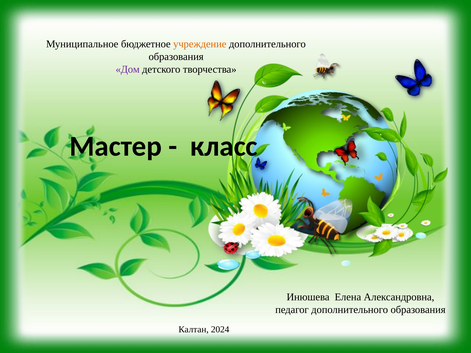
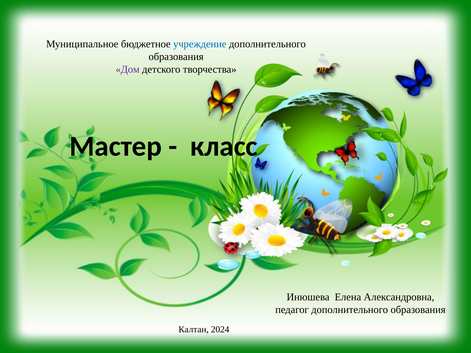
учреждение colour: orange -> blue
